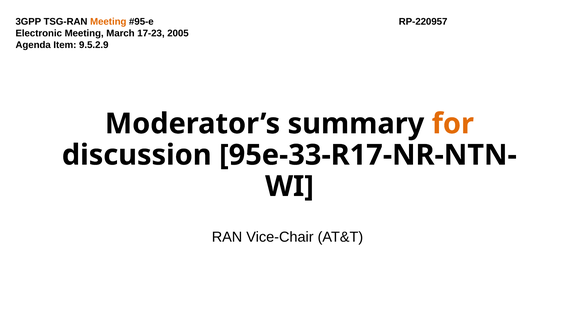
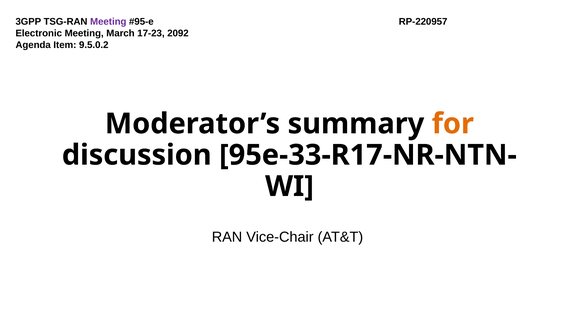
Meeting at (108, 22) colour: orange -> purple
2005: 2005 -> 2092
9.5.2.9: 9.5.2.9 -> 9.5.0.2
